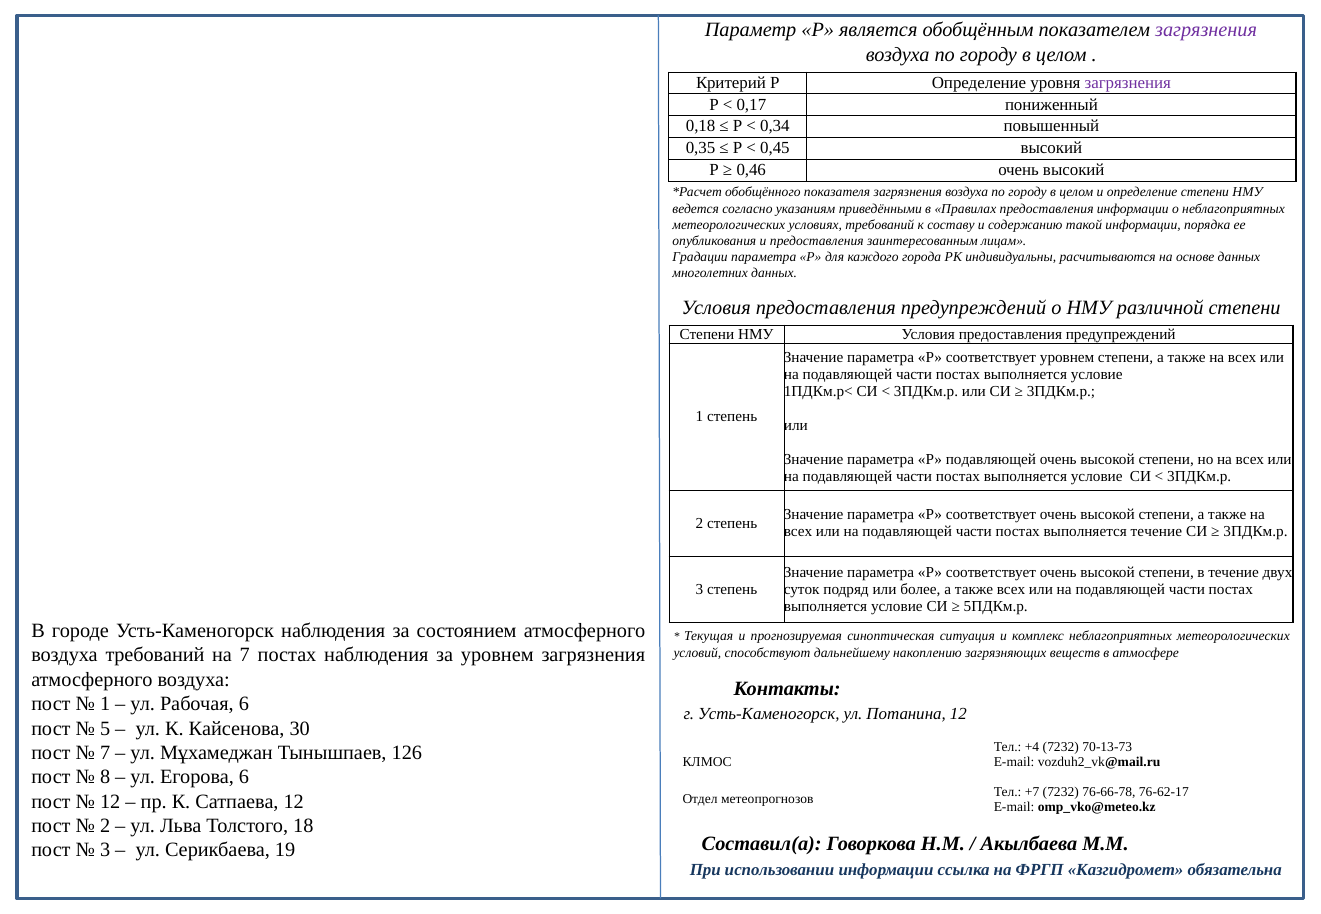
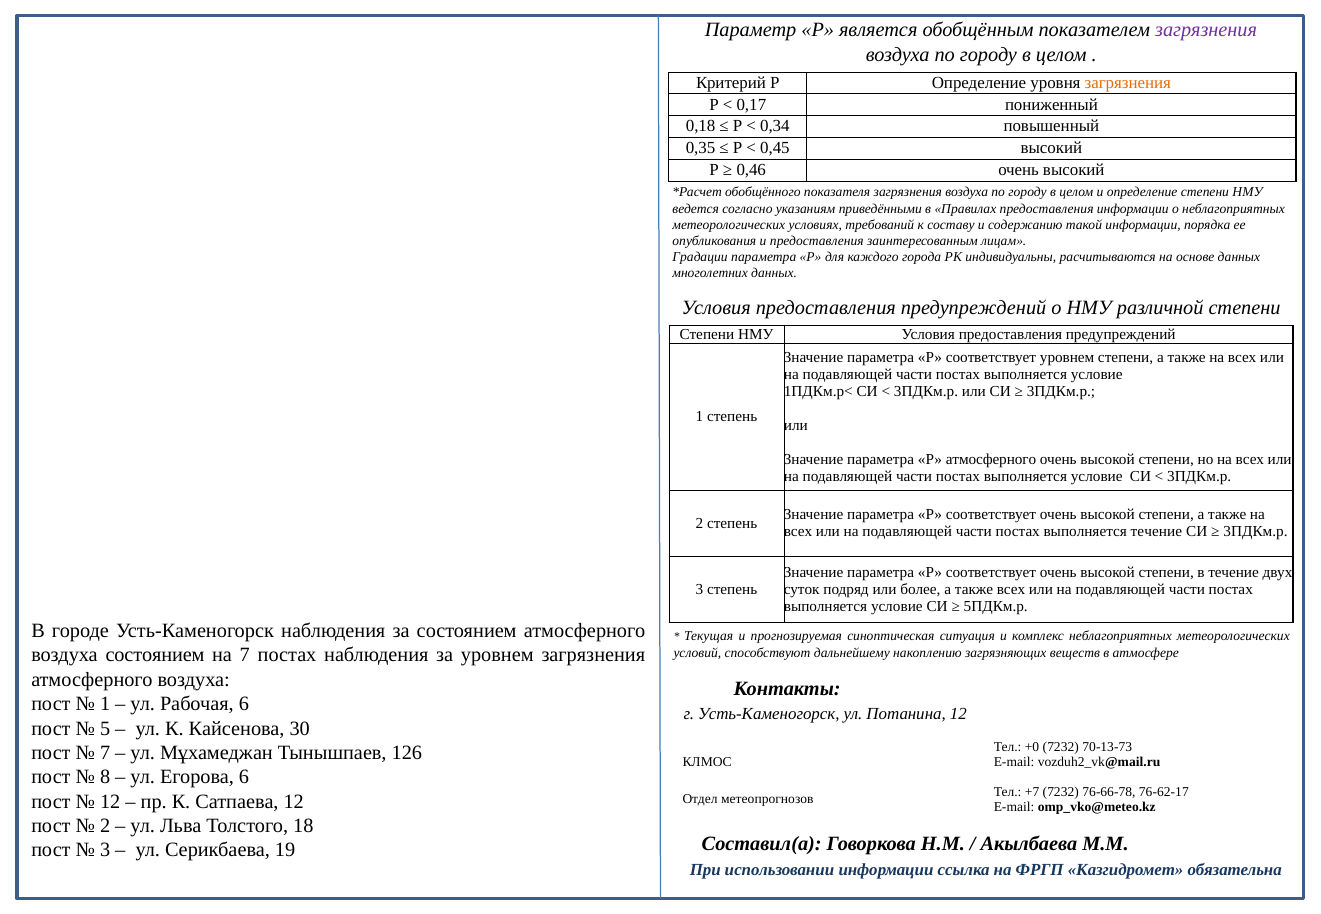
загрязнения at (1128, 83) colour: purple -> orange
Р подавляющей: подавляющей -> атмосферного
воздуха требований: требований -> состоянием
+4: +4 -> +0
